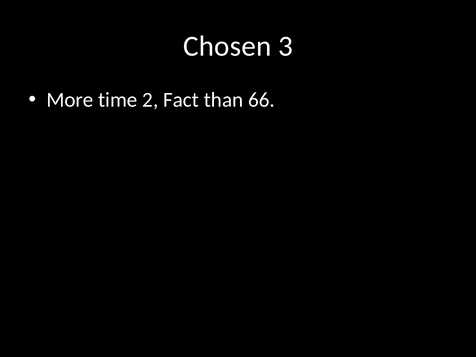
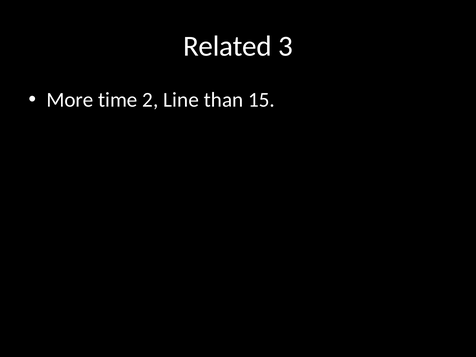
Chosen: Chosen -> Related
Fact: Fact -> Line
66: 66 -> 15
